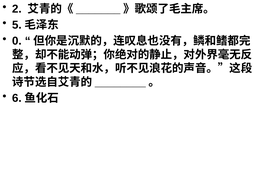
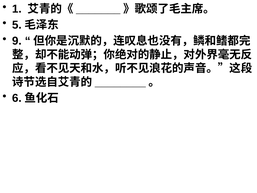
2: 2 -> 1
0: 0 -> 9
